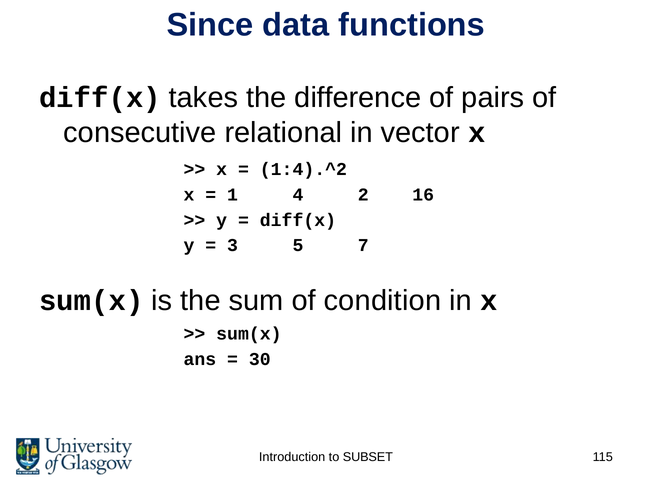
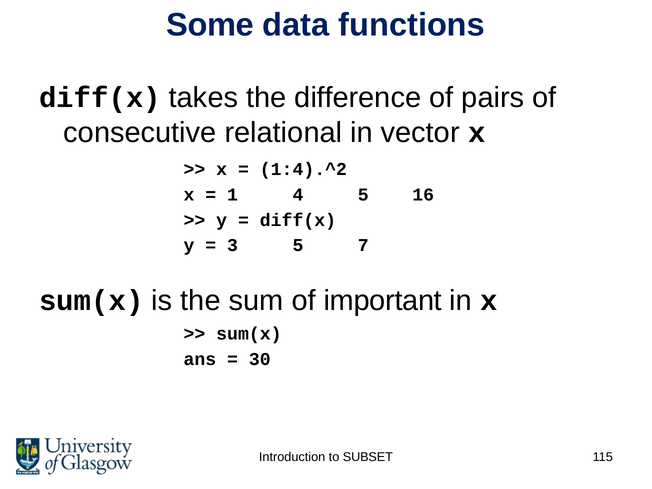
Since: Since -> Some
4 2: 2 -> 5
condition: condition -> important
